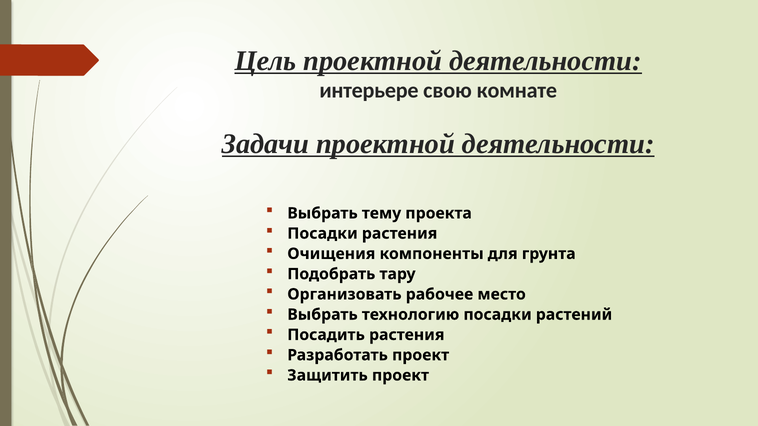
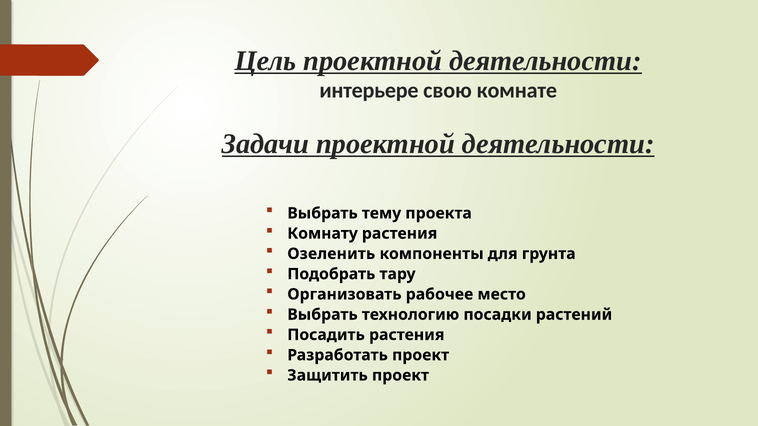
Посадки at (322, 234): Посадки -> Комнату
Очищения: Очищения -> Озеленить
